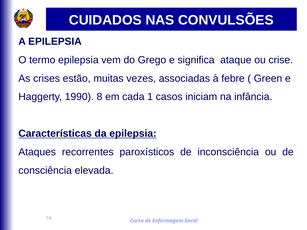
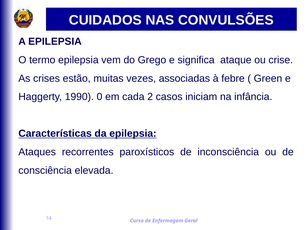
8: 8 -> 0
1: 1 -> 2
